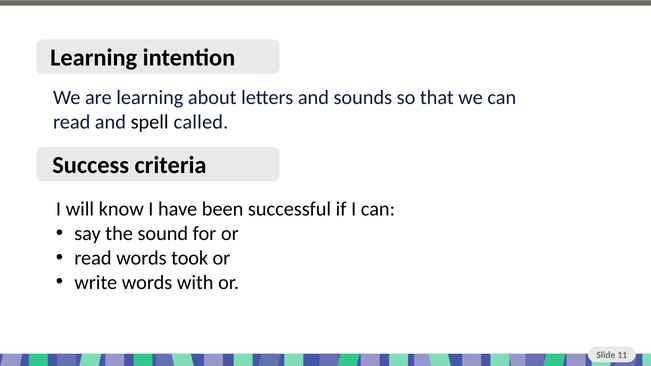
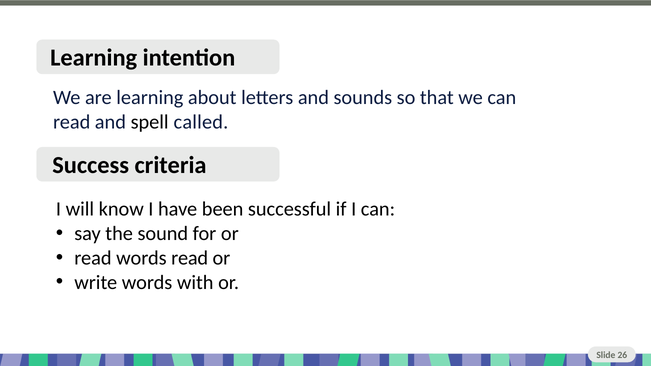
words took: took -> read
11: 11 -> 26
